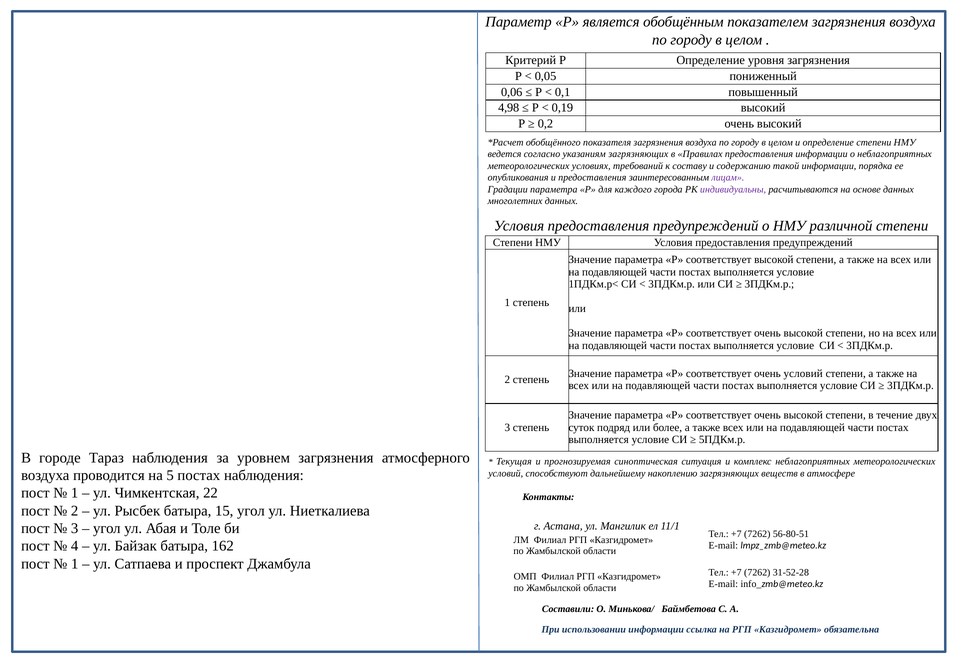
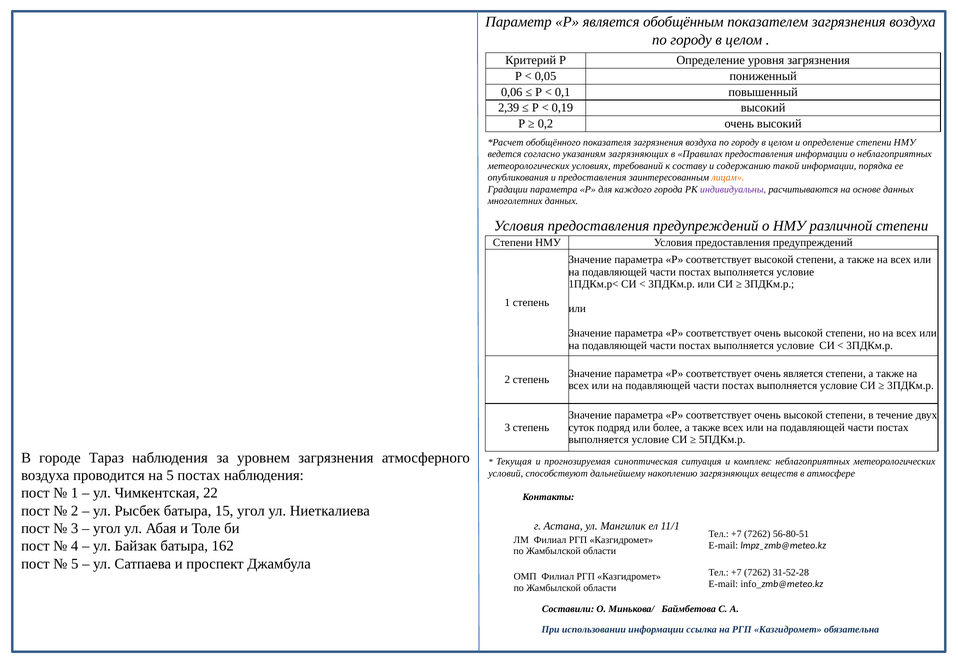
4,98: 4,98 -> 2,39
лицам colour: purple -> orange
очень условий: условий -> является
1 at (75, 564): 1 -> 5
